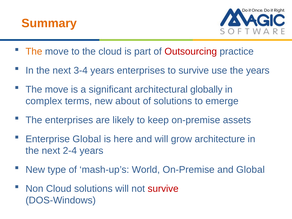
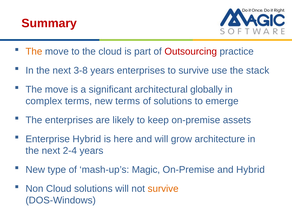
Summary colour: orange -> red
3-4: 3-4 -> 3-8
the years: years -> stack
new about: about -> terms
Enterprise Global: Global -> Hybrid
World: World -> Magic
and Global: Global -> Hybrid
survive at (163, 189) colour: red -> orange
